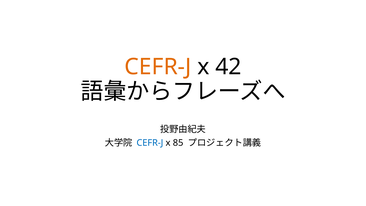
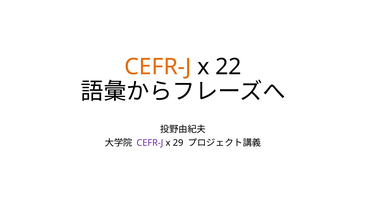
42: 42 -> 22
CEFR-J at (150, 143) colour: blue -> purple
85: 85 -> 29
